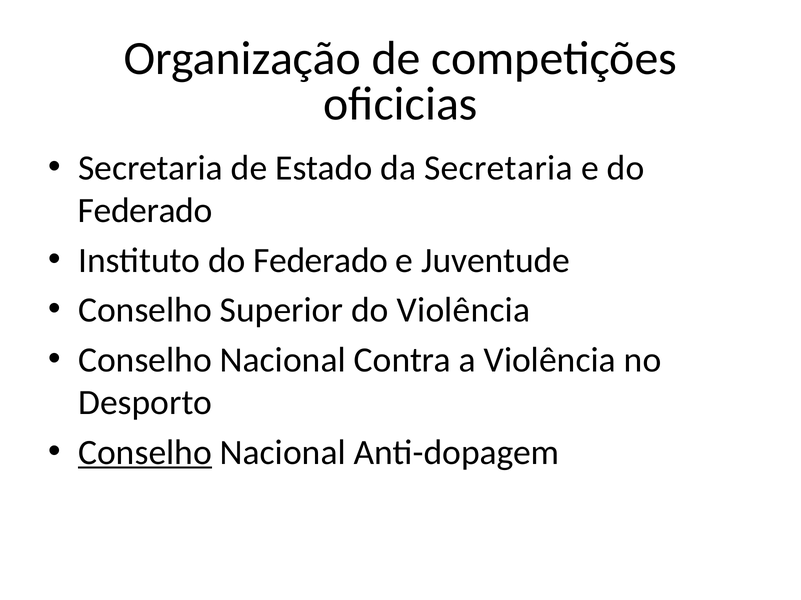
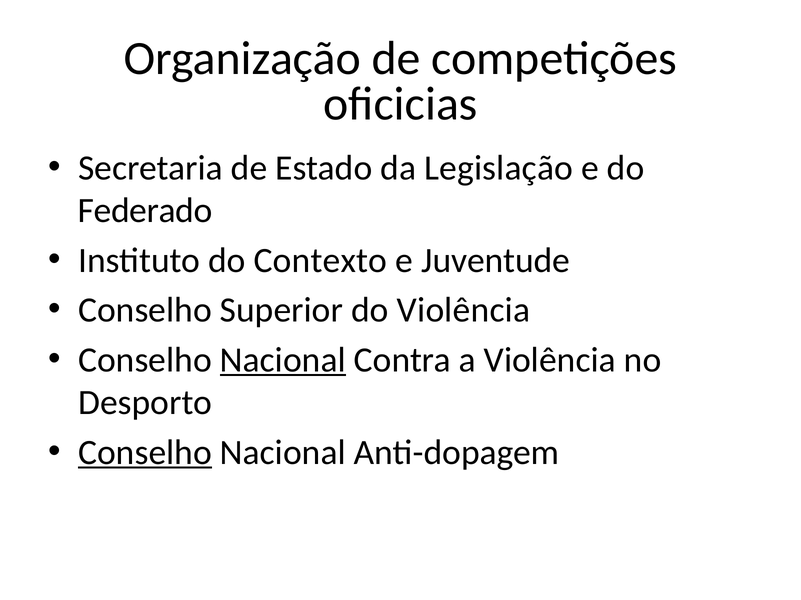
da Secretaria: Secretaria -> Legislação
Instituto do Federado: Federado -> Contexto
Nacional at (283, 360) underline: none -> present
